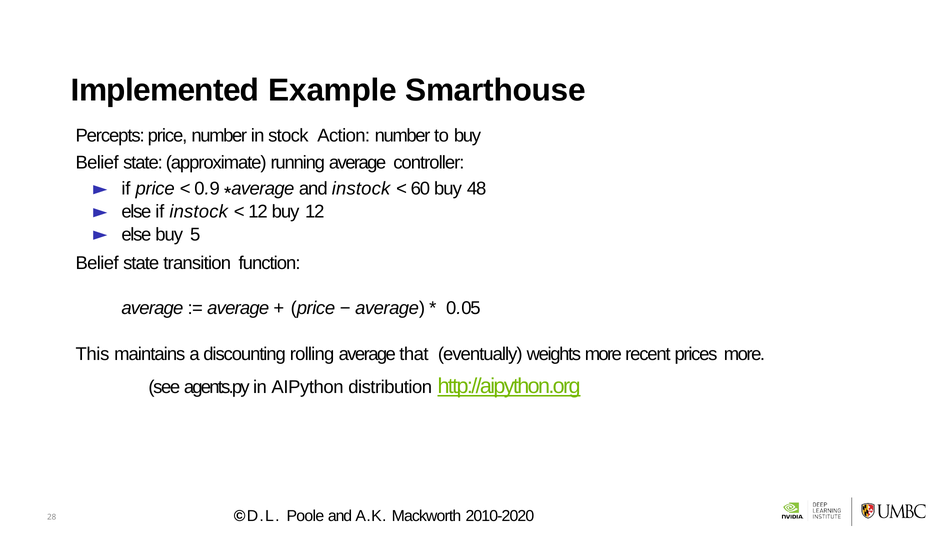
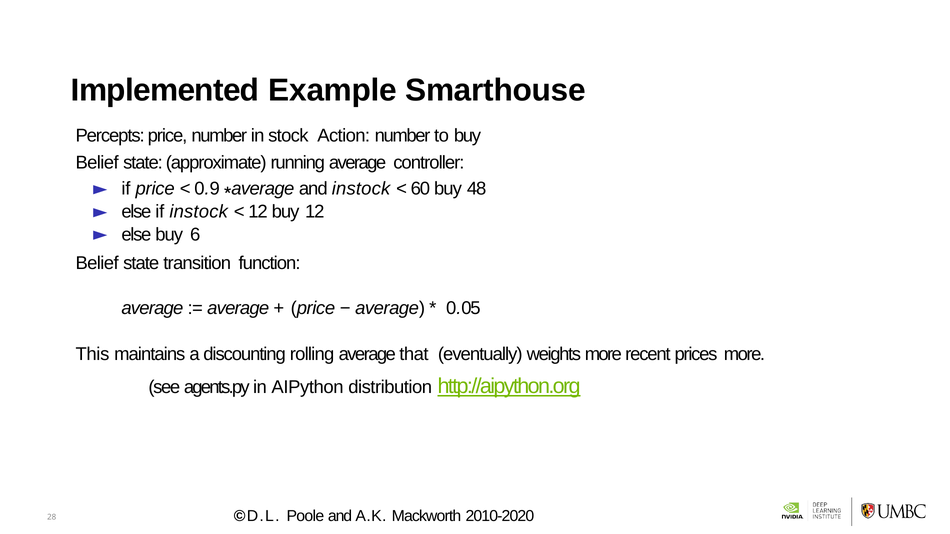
5: 5 -> 6
